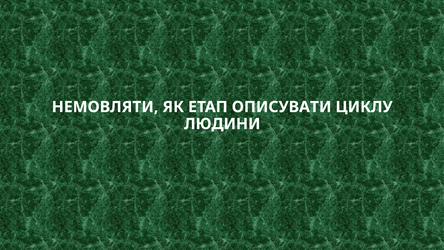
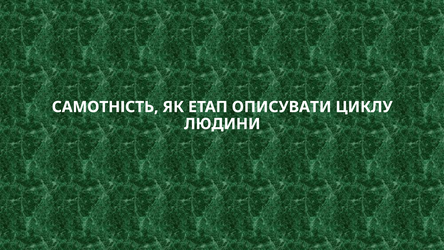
НЕМОВЛЯТИ: НЕМОВЛЯТИ -> САМОТНІСТЬ
